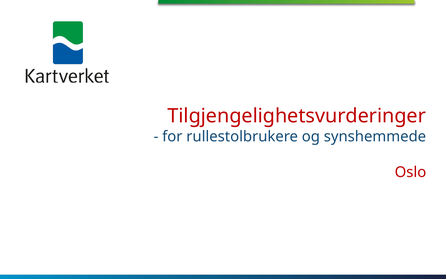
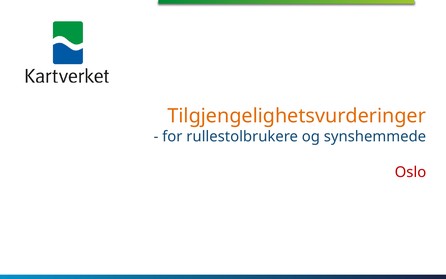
Tilgjengelighetsvurderinger colour: red -> orange
